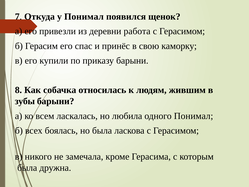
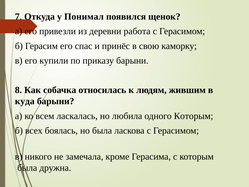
зубы: зубы -> куда
одного Понимал: Понимал -> Которым
